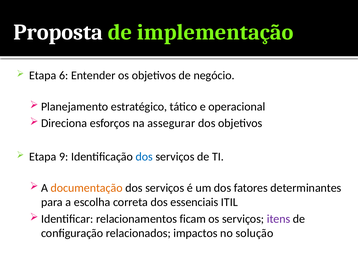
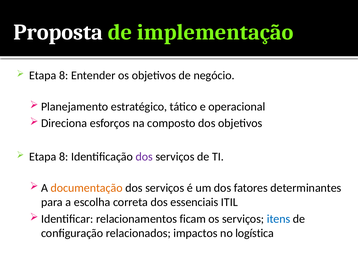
6 at (64, 75): 6 -> 8
assegurar: assegurar -> composto
9 at (64, 156): 9 -> 8
dos at (144, 156) colour: blue -> purple
itens colour: purple -> blue
solução: solução -> logística
